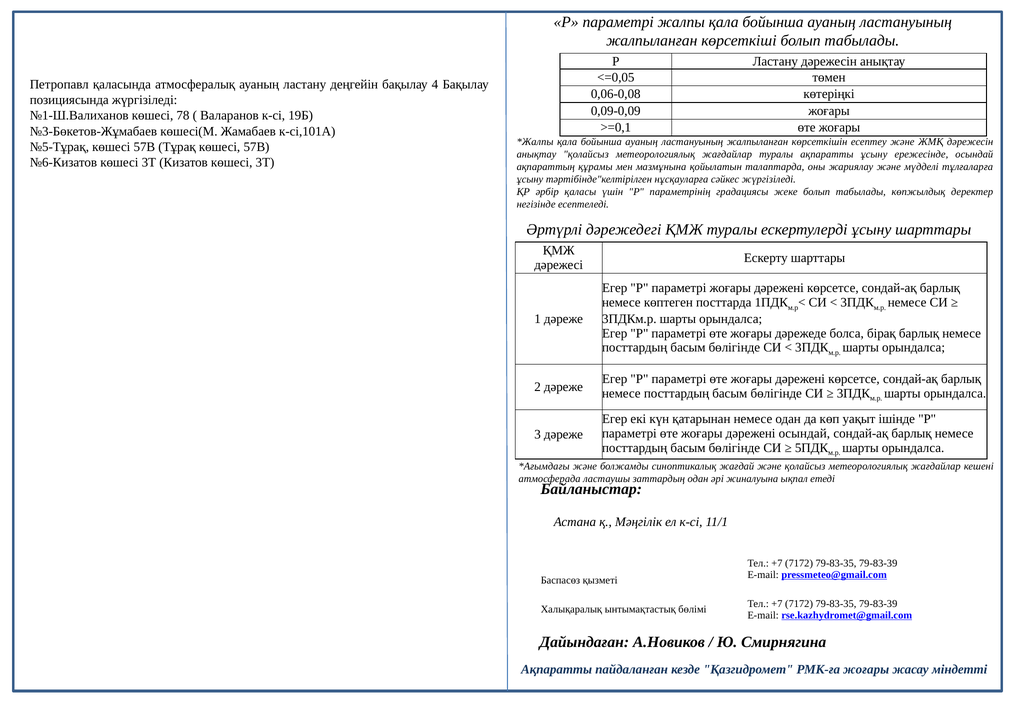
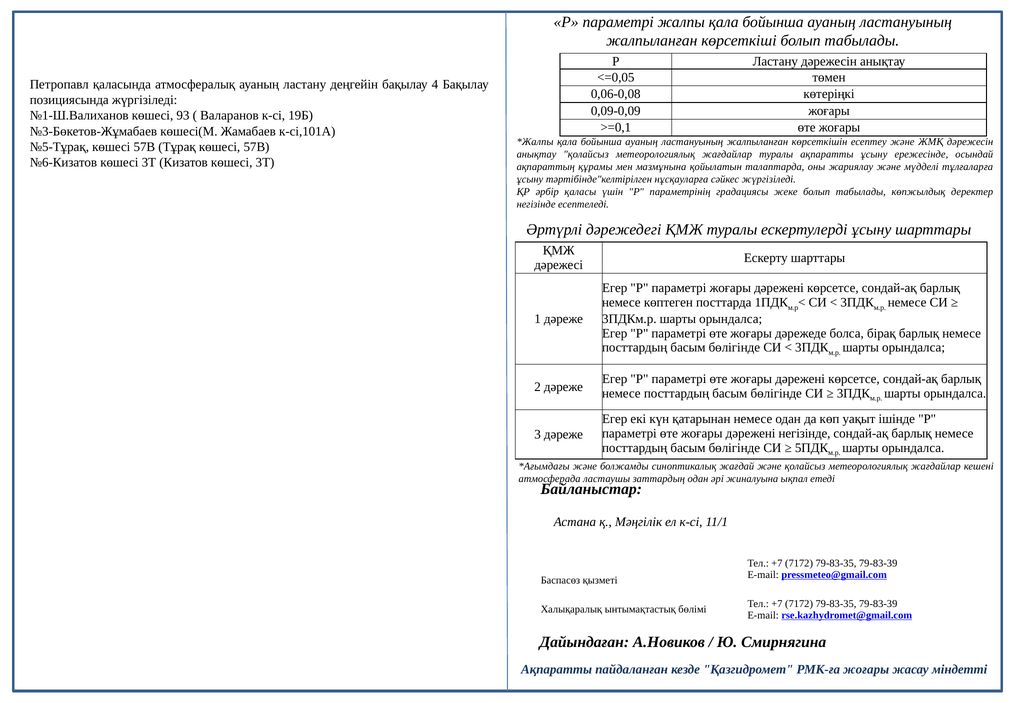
78: 78 -> 93
дәрежені осындай: осындай -> негізінде
